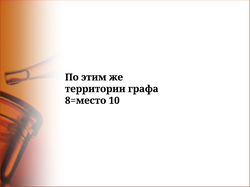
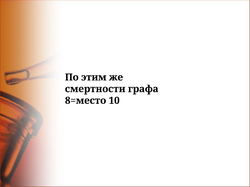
территории: территории -> смертности
